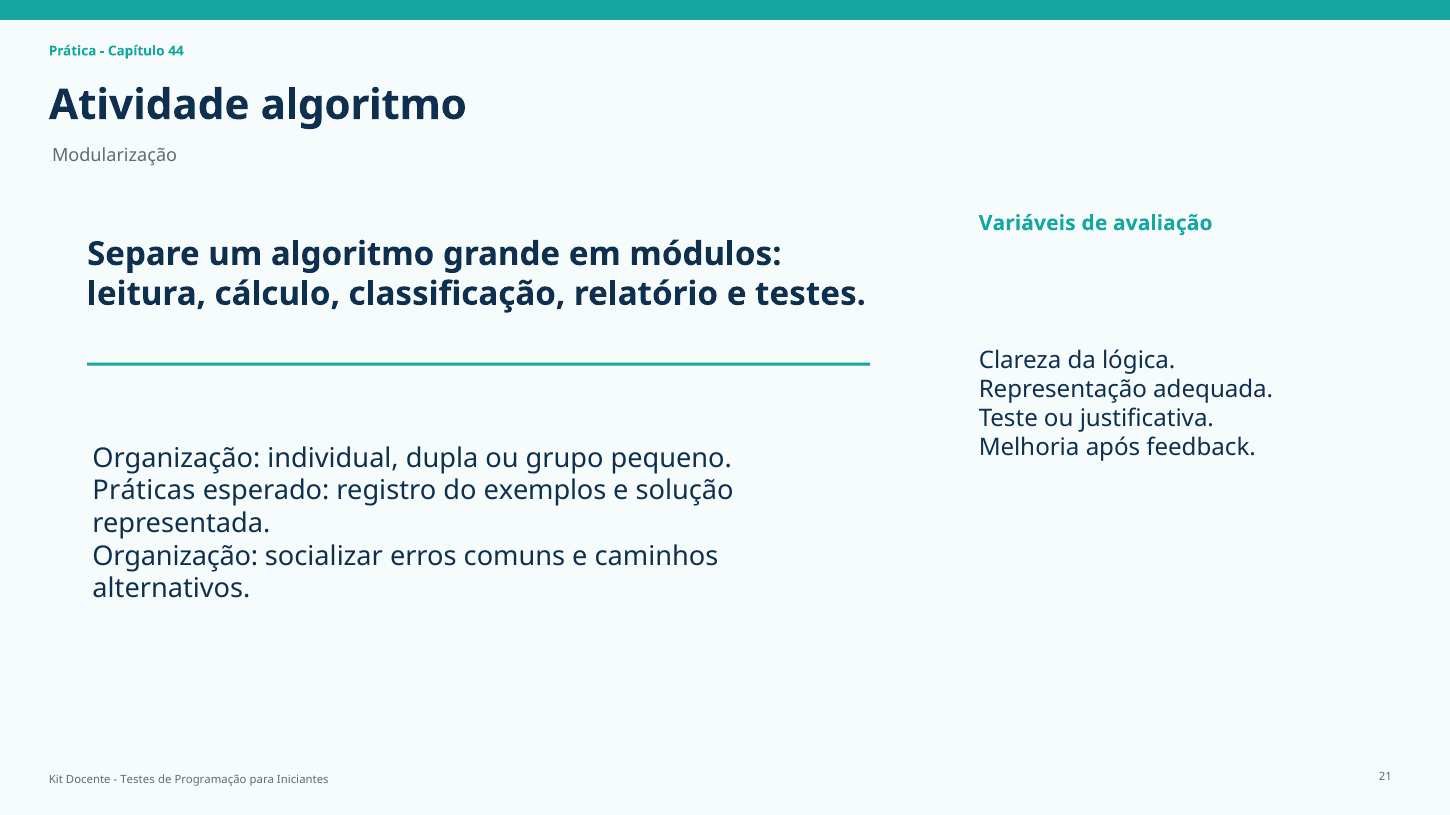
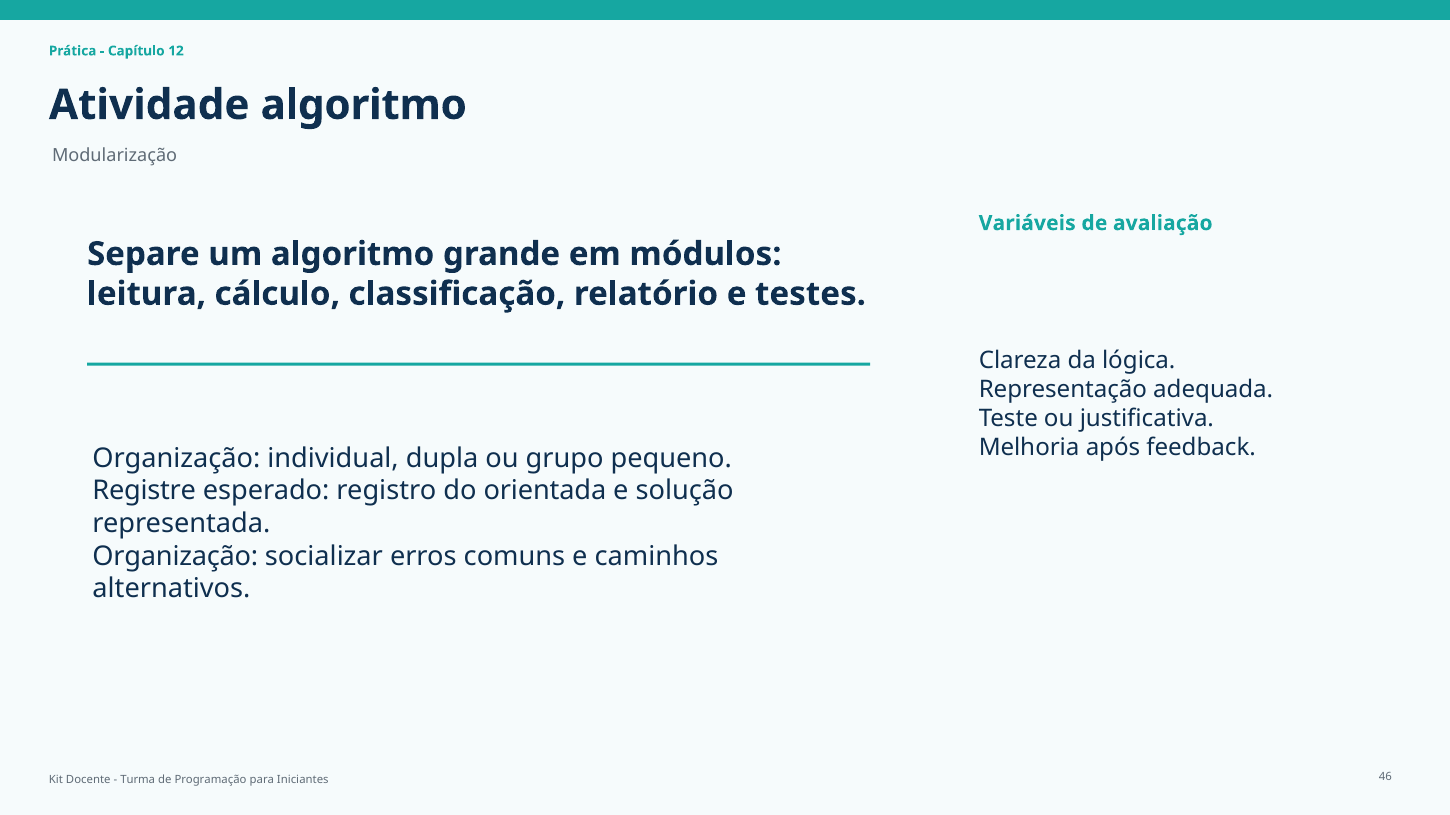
44: 44 -> 12
Práticas: Práticas -> Registre
exemplos: exemplos -> orientada
Testes at (138, 781): Testes -> Turma
21: 21 -> 46
